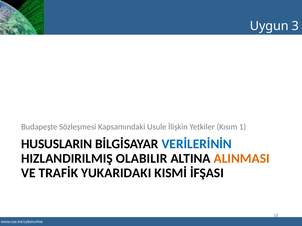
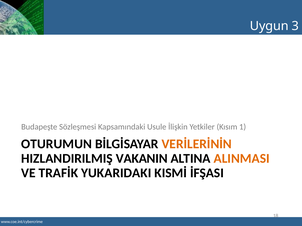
HUSUSLARIN: HUSUSLARIN -> OTURUMUN
VERİLERİNİN colour: blue -> orange
OLABILIR: OLABILIR -> VAKANIN
